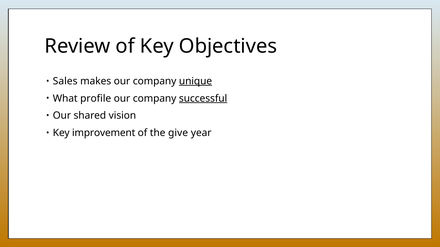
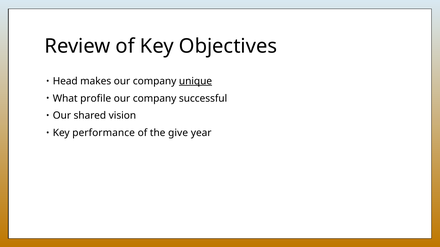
Sales: Sales -> Head
successful underline: present -> none
improvement: improvement -> performance
